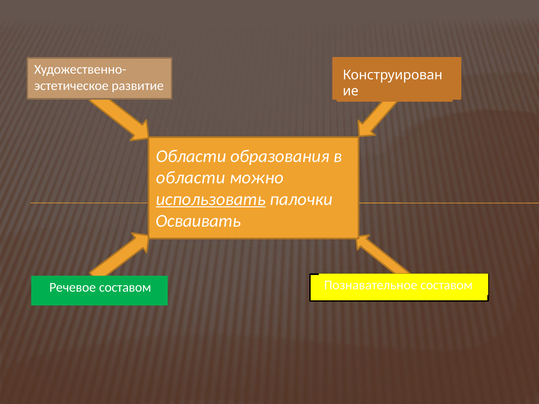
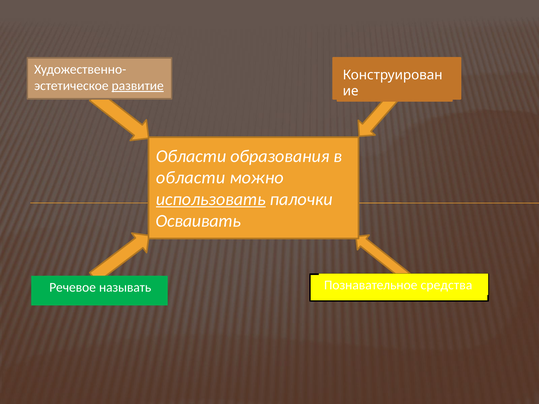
развитие underline: none -> present
Познавательное составом: составом -> средства
Речевое составом: составом -> называть
